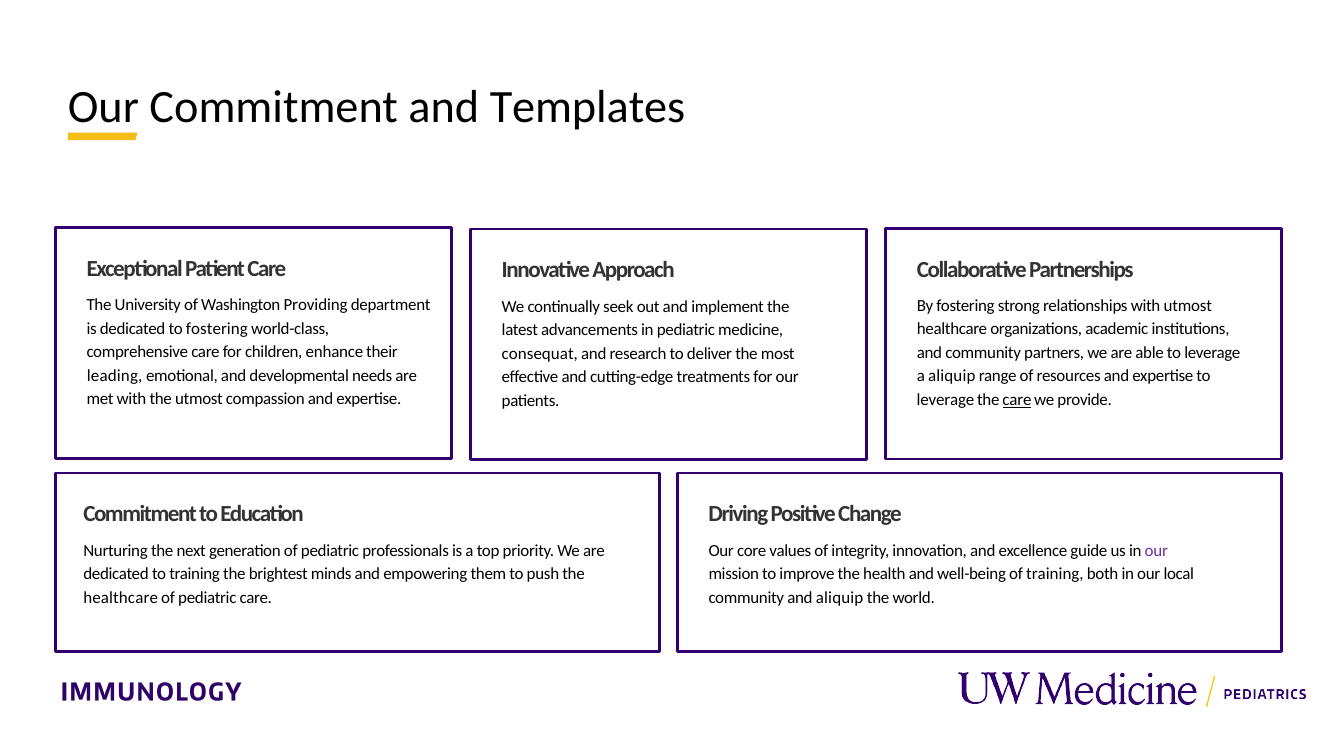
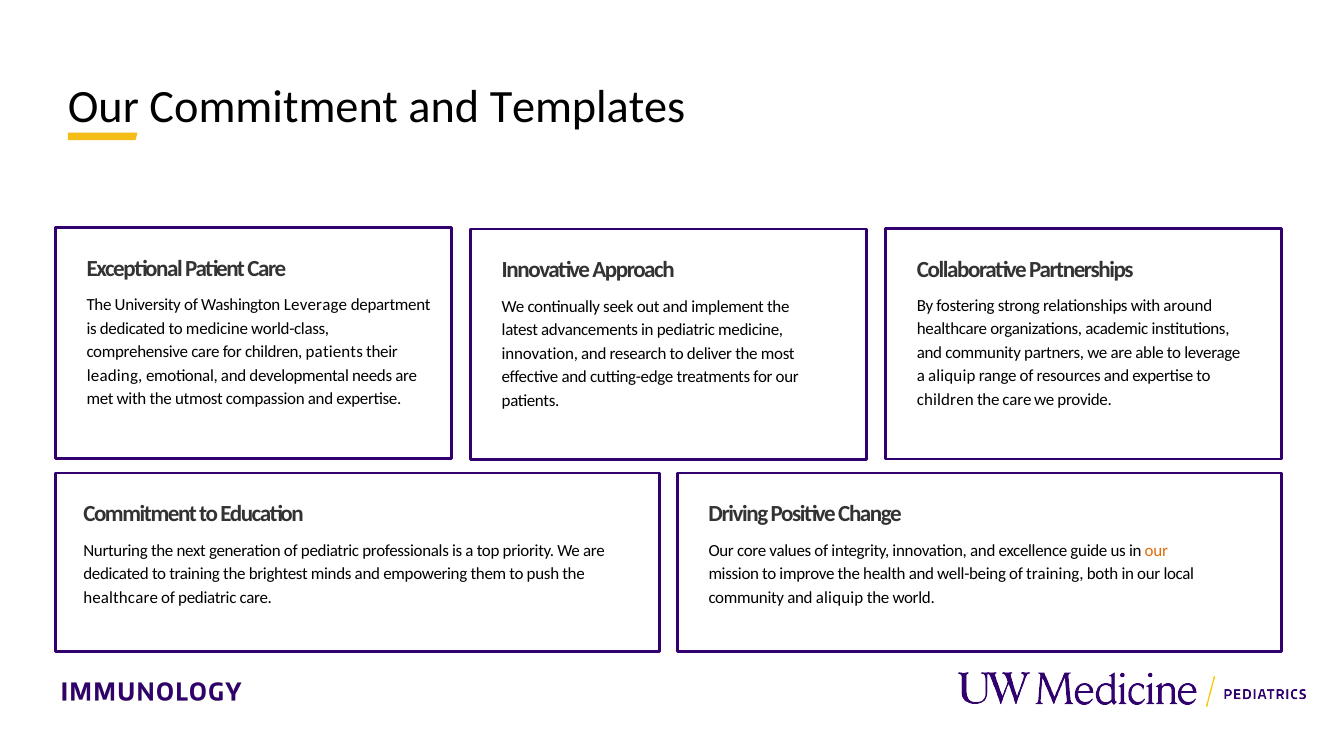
Washington Providing: Providing -> Leverage
with utmost: utmost -> around
to fostering: fostering -> medicine
children enhance: enhance -> patients
consequat at (540, 354): consequat -> innovation
leverage at (945, 400): leverage -> children
care at (1017, 400) underline: present -> none
our at (1156, 551) colour: purple -> orange
